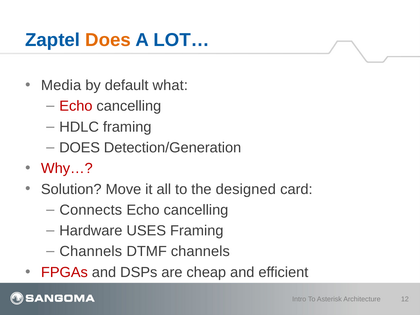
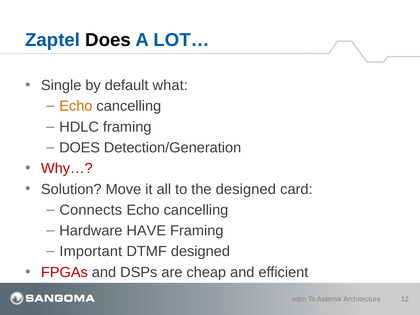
Does at (108, 40) colour: orange -> black
Media: Media -> Single
Echo at (76, 106) colour: red -> orange
USES: USES -> HAVE
Channels at (91, 252): Channels -> Important
DTMF channels: channels -> designed
